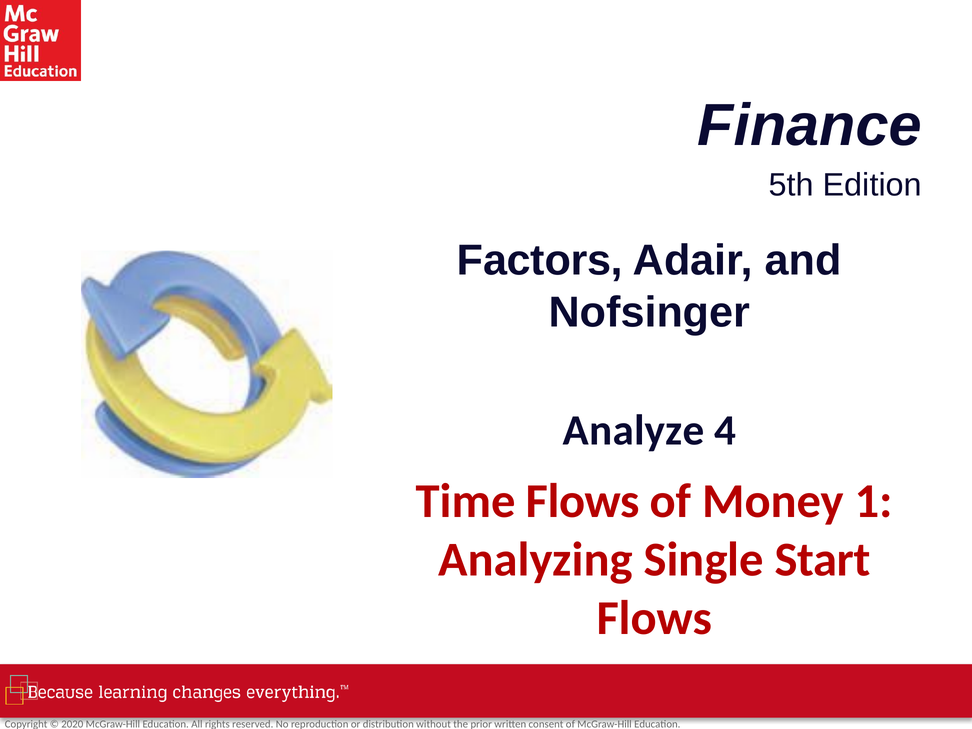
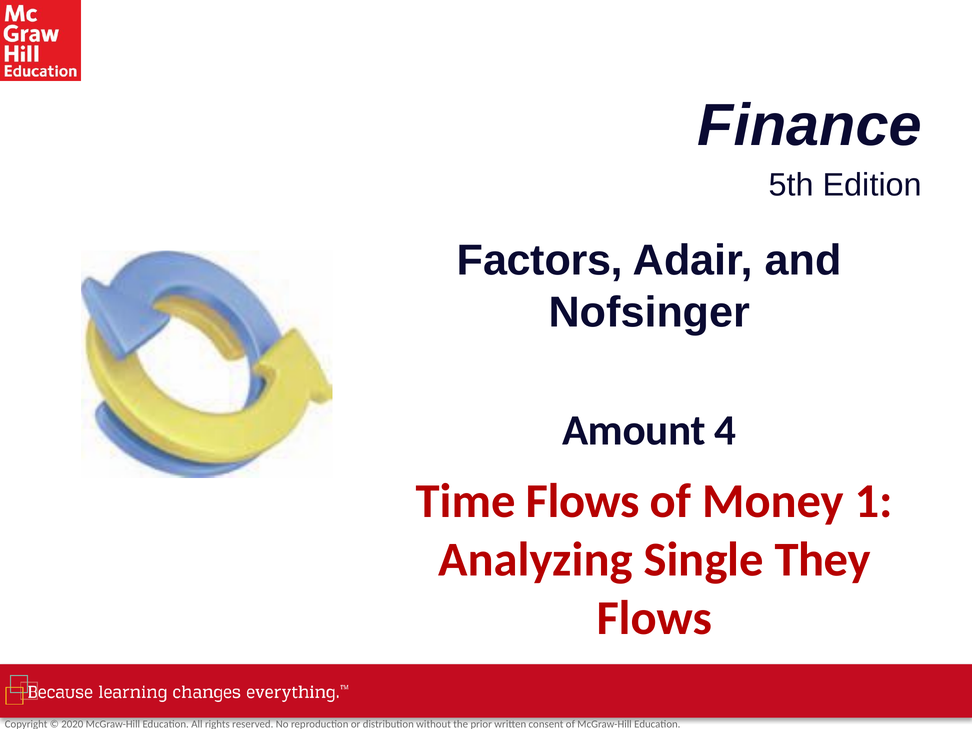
Analyze: Analyze -> Amount
Start: Start -> They
